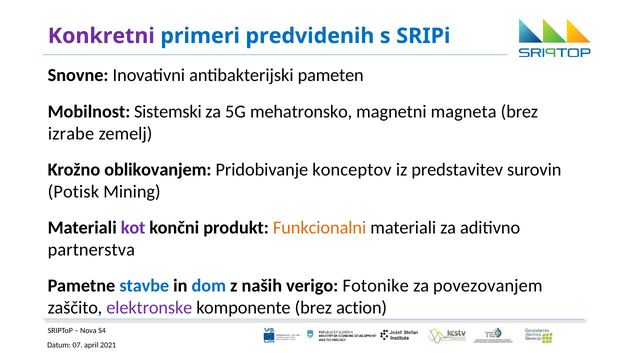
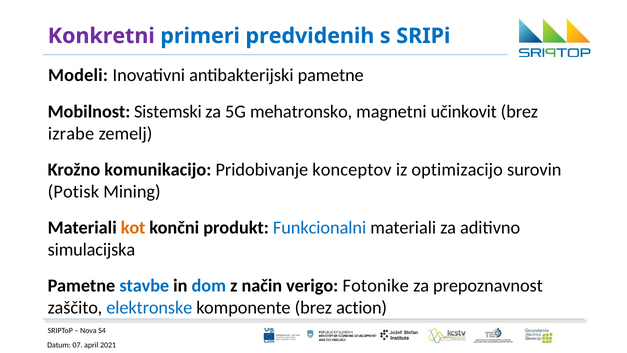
Snovne: Snovne -> Modeli
antibakterijski pameten: pameten -> pametne
magneta: magneta -> učinkovit
oblikovanjem: oblikovanjem -> komunikacijo
predstavitev: predstavitev -> optimizacijo
kot colour: purple -> orange
Funkcionalni colour: orange -> blue
partnerstva: partnerstva -> simulacijska
naših: naših -> način
povezovanjem: povezovanjem -> prepoznavnost
elektronske colour: purple -> blue
